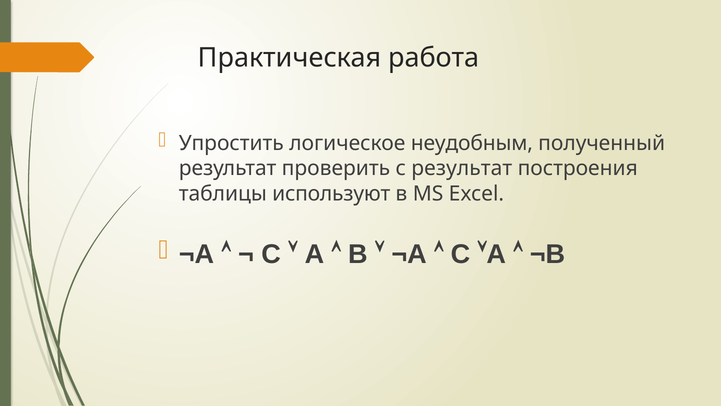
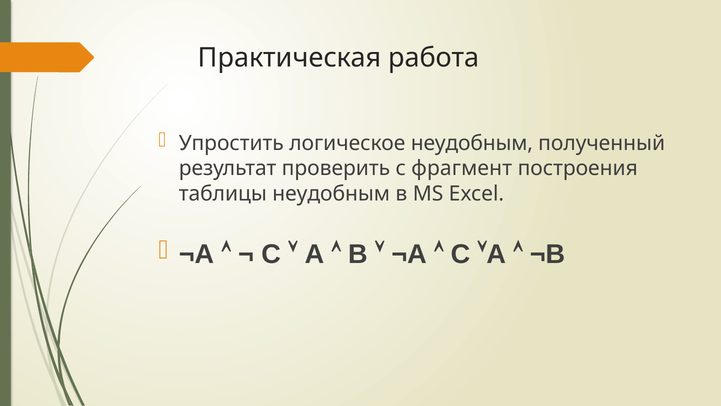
с результат: результат -> фрагмент
таблицы используют: используют -> неудобным
